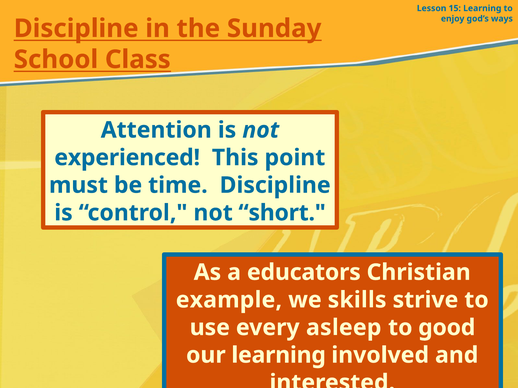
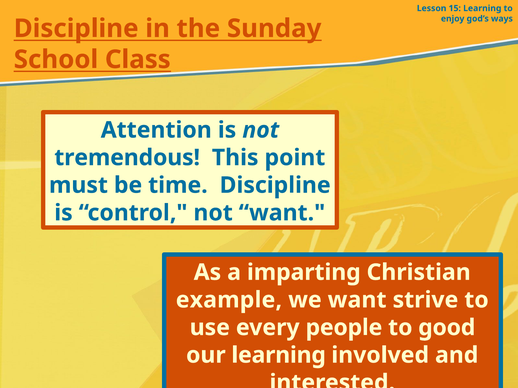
experienced: experienced -> tremendous
not short: short -> want
educators: educators -> imparting
we skills: skills -> want
asleep: asleep -> people
